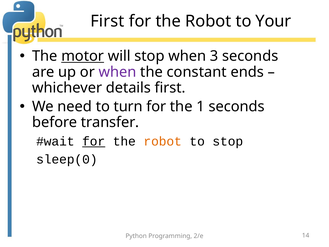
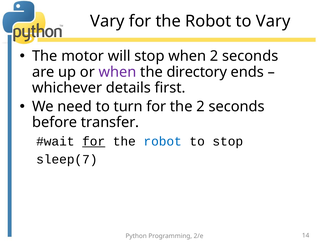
First at (107, 21): First -> Vary
to Your: Your -> Vary
motor underline: present -> none
when 3: 3 -> 2
constant: constant -> directory
the 1: 1 -> 2
robot at (163, 141) colour: orange -> blue
sleep(0: sleep(0 -> sleep(7
